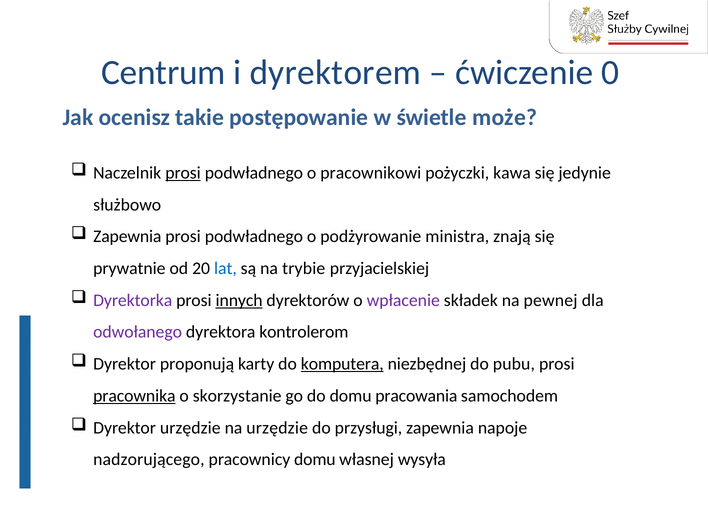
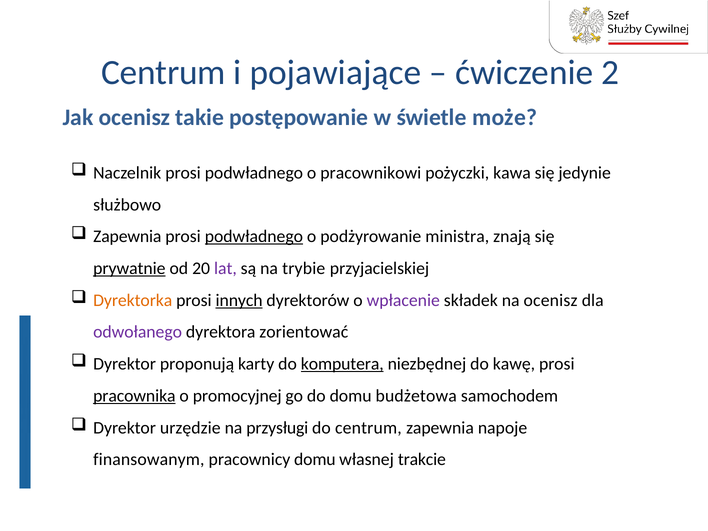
dyrektorem: dyrektorem -> pojawiające
0: 0 -> 2
prosi at (183, 173) underline: present -> none
podwładnego at (254, 237) underline: none -> present
prywatnie underline: none -> present
lat colour: blue -> purple
Dyrektorka colour: purple -> orange
na pewnej: pewnej -> ocenisz
kontrolerom: kontrolerom -> zorientować
pubu: pubu -> kawę
skorzystanie: skorzystanie -> promocyjnej
pracowania: pracowania -> budżetowa
na urzędzie: urzędzie -> przysługi
do przysługi: przysługi -> centrum
nadzorującego: nadzorującego -> finansowanym
wysyła: wysyła -> trakcie
